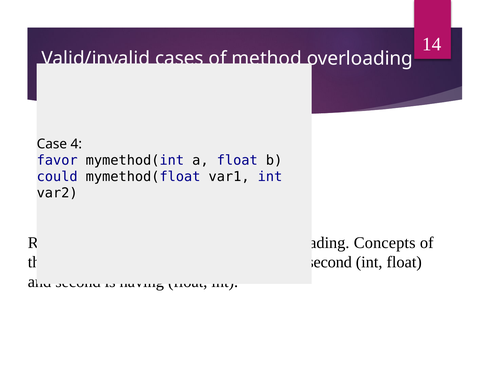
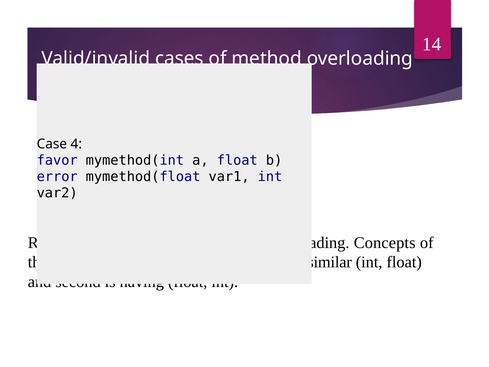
could: could -> error
second at (330, 262): second -> similar
